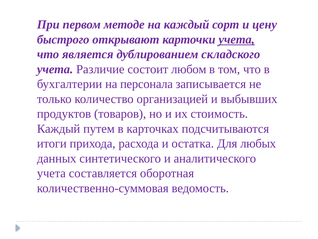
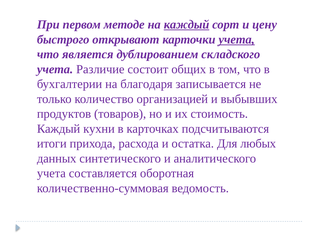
каждый at (187, 25) underline: none -> present
любом: любом -> общих
персонала: персонала -> благодаря
путем: путем -> кухни
